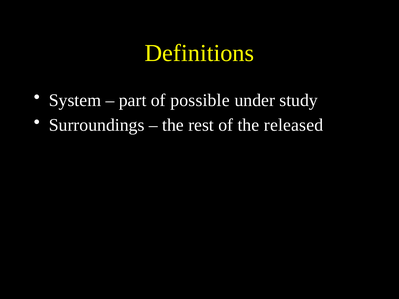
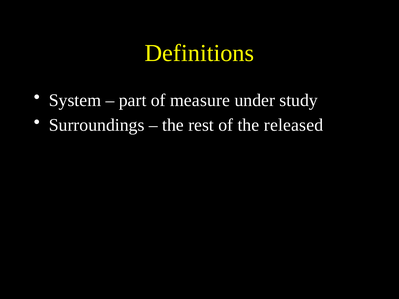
possible: possible -> measure
